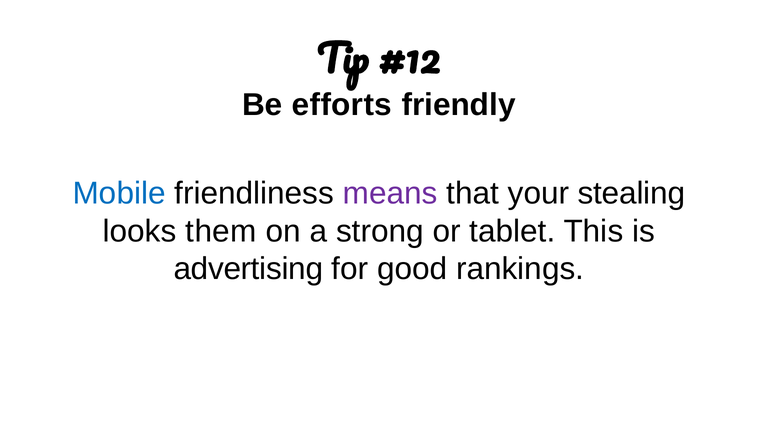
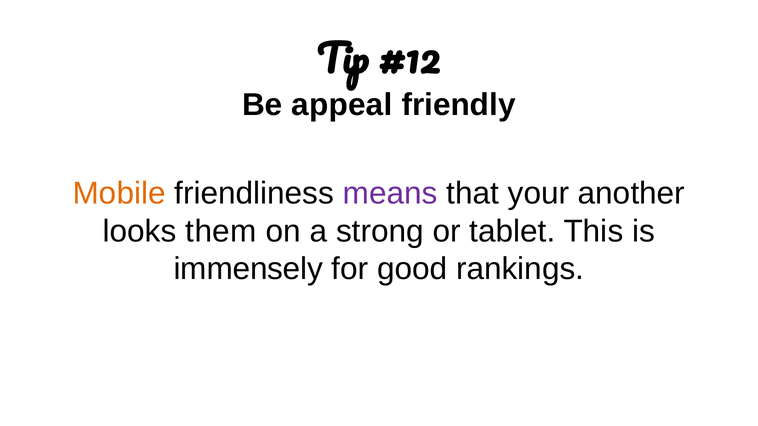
efforts: efforts -> appeal
Mobile colour: blue -> orange
stealing: stealing -> another
advertising: advertising -> immensely
